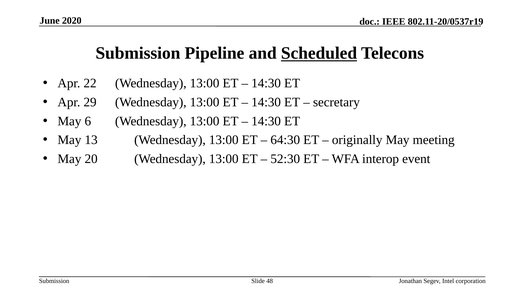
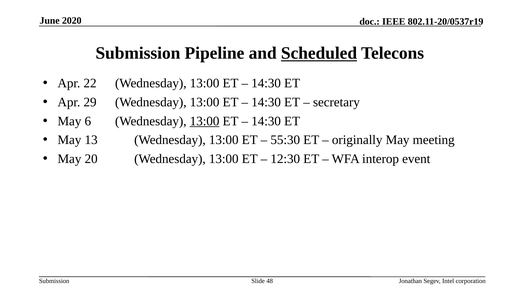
13:00 at (205, 121) underline: none -> present
64:30: 64:30 -> 55:30
52:30: 52:30 -> 12:30
